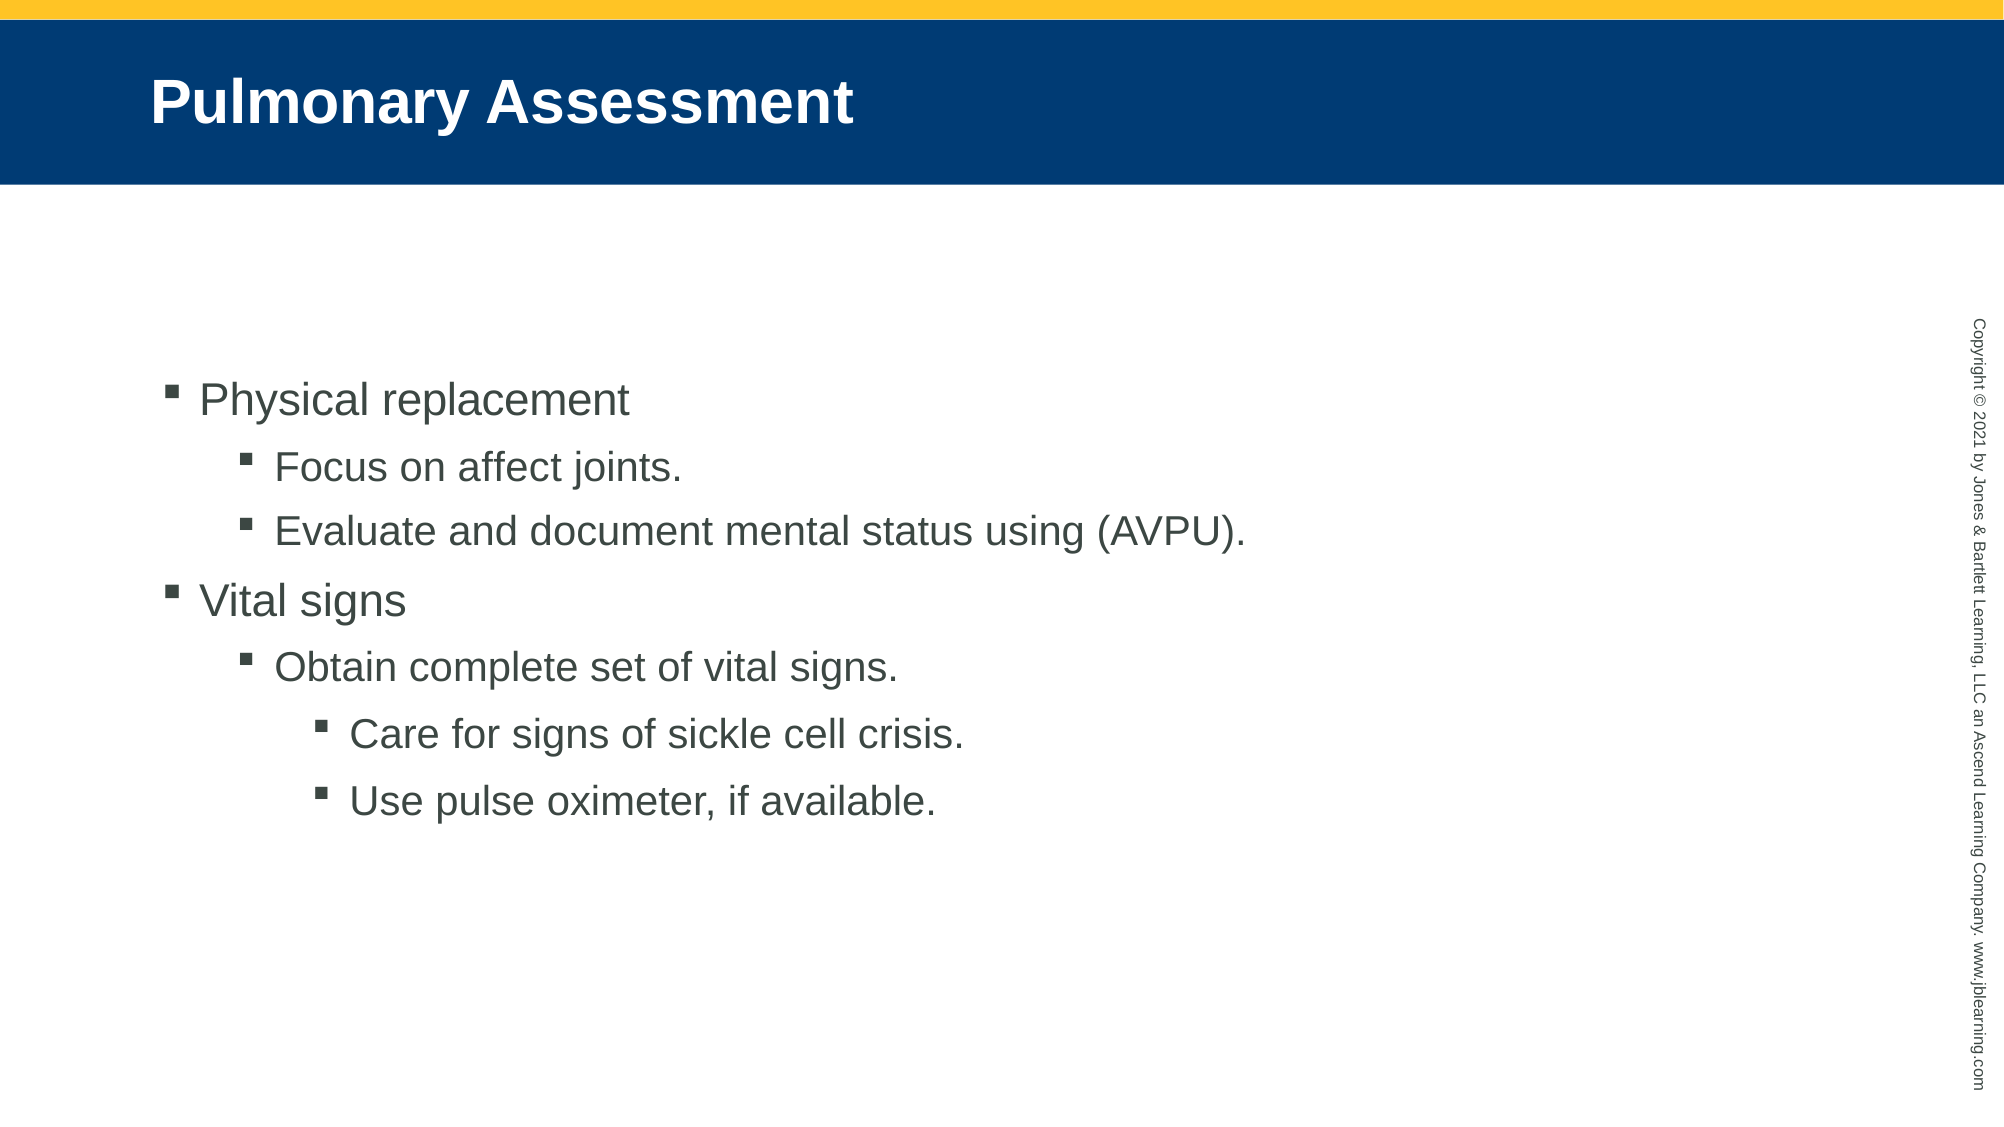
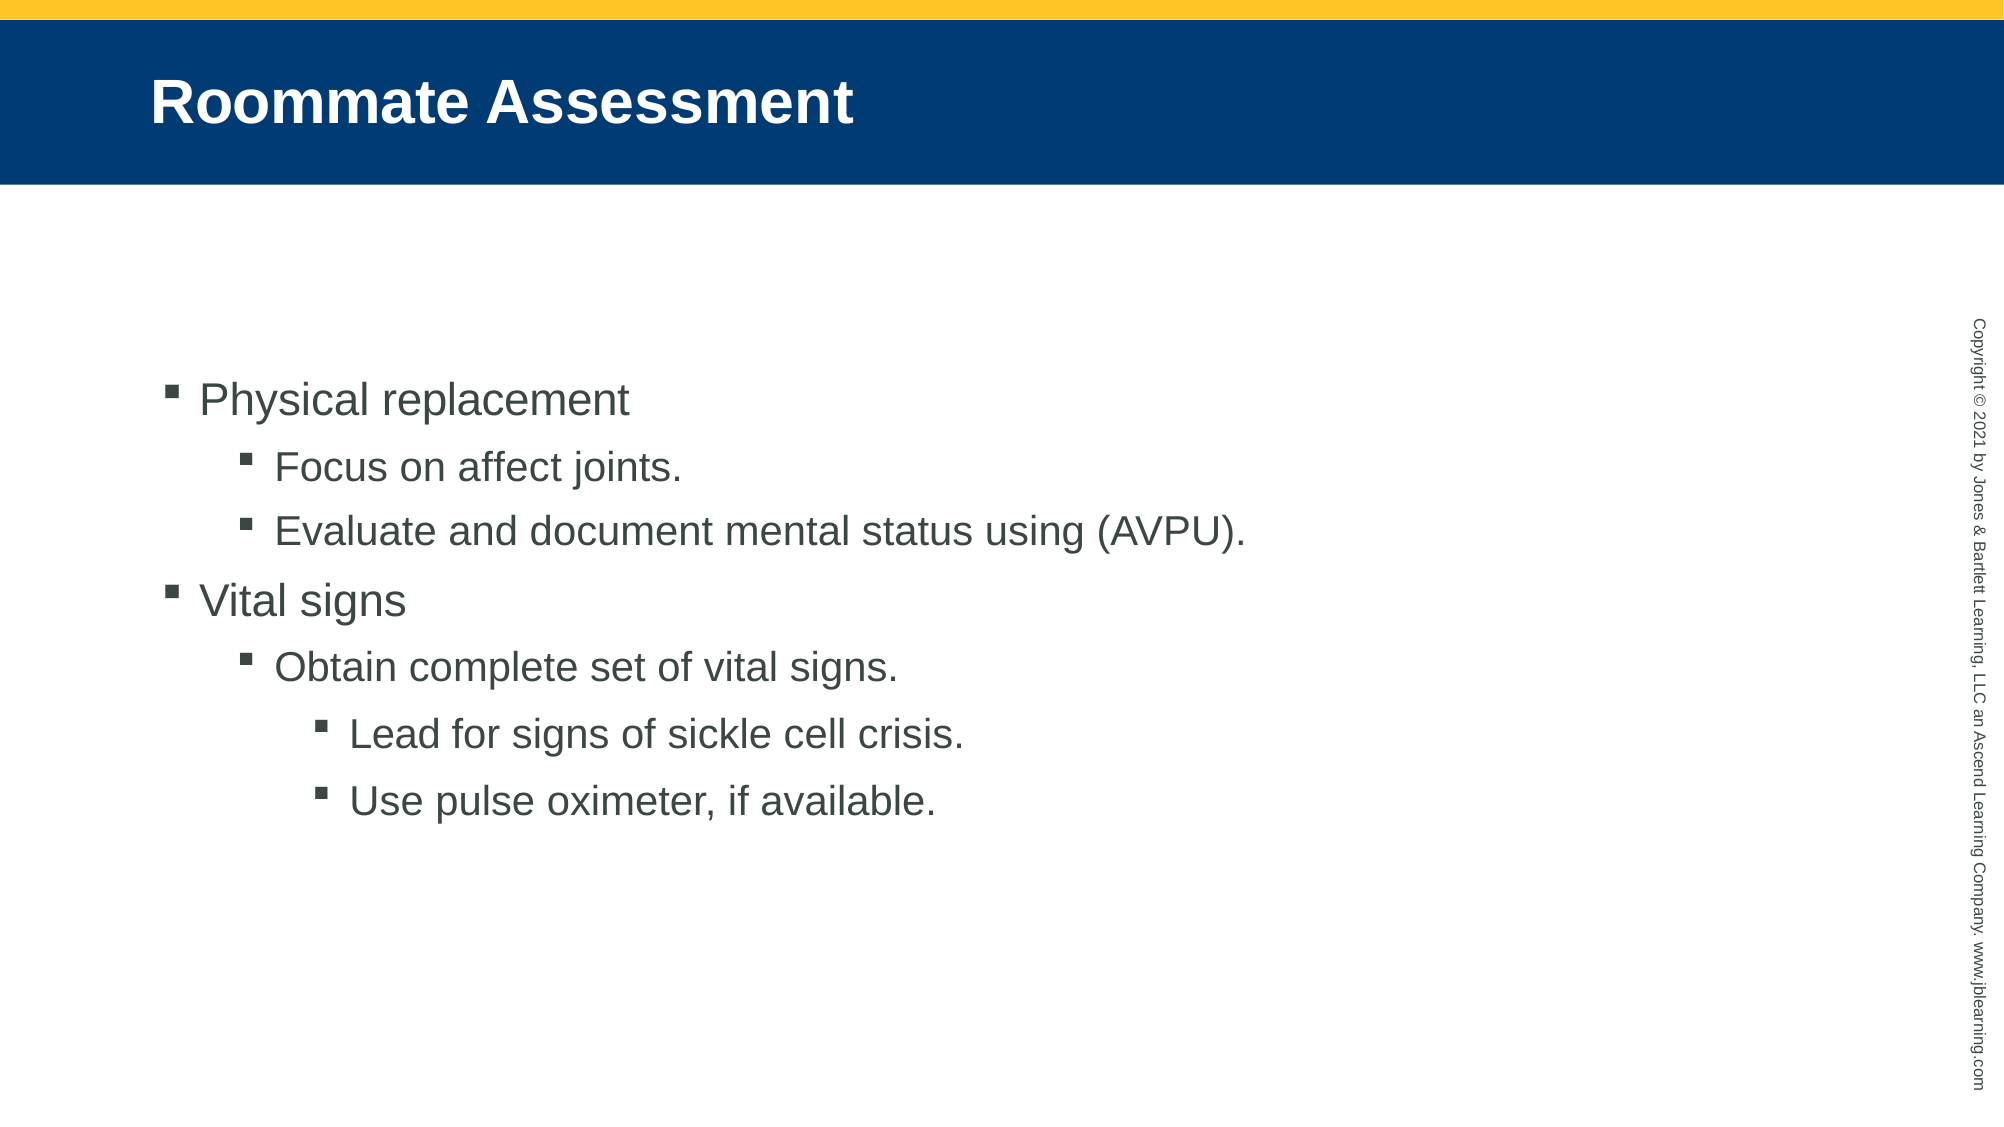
Pulmonary: Pulmonary -> Roommate
Care: Care -> Lead
